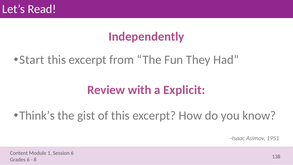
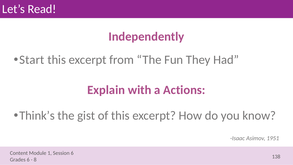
Review: Review -> Explain
Explicit: Explicit -> Actions
